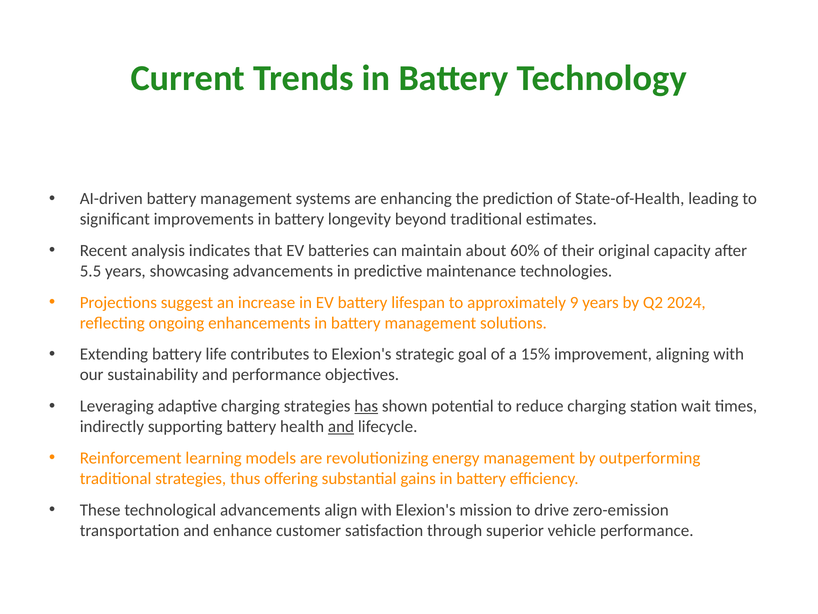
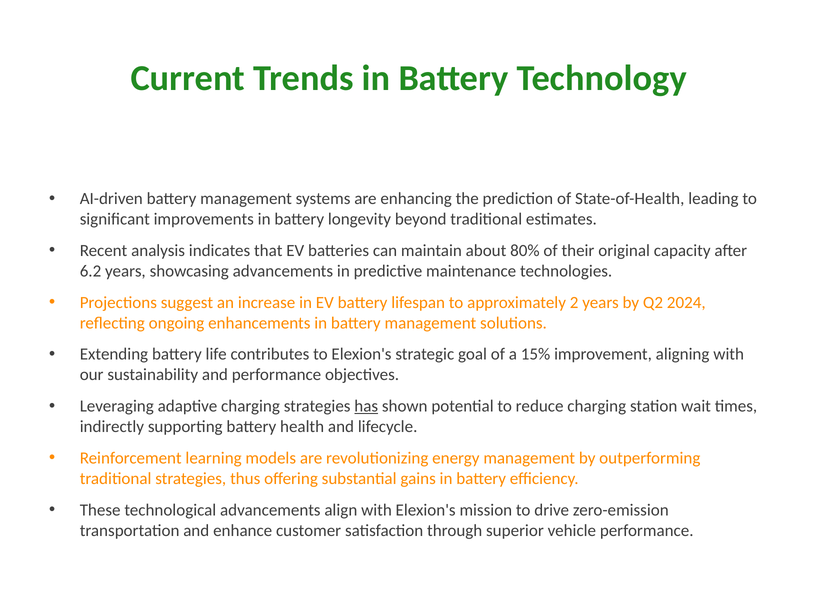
60%: 60% -> 80%
5.5: 5.5 -> 6.2
9: 9 -> 2
and at (341, 426) underline: present -> none
